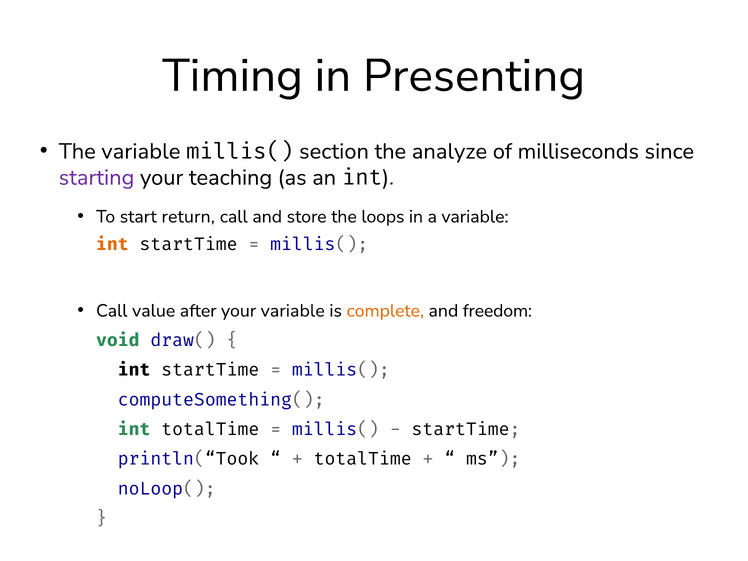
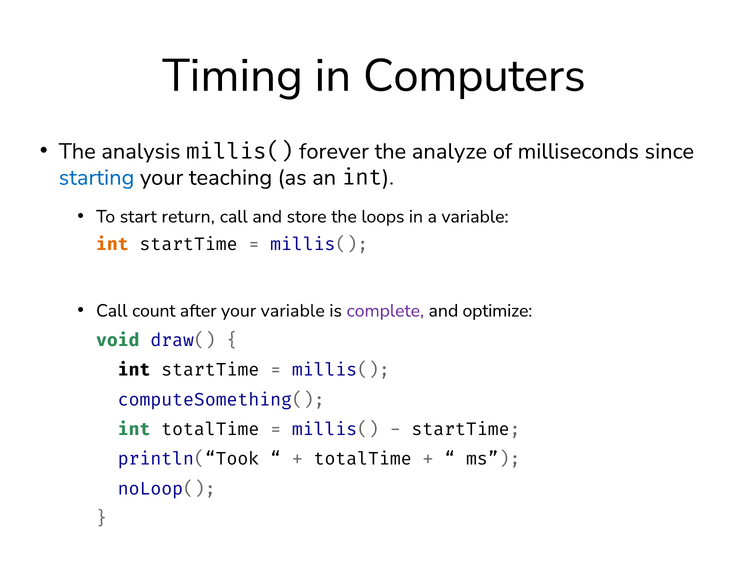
Presenting: Presenting -> Computers
The variable: variable -> analysis
section: section -> forever
starting colour: purple -> blue
value: value -> count
complete colour: orange -> purple
freedom: freedom -> optimize
